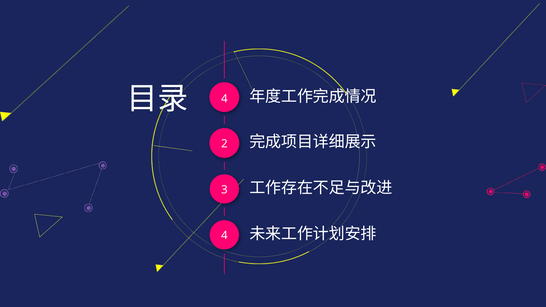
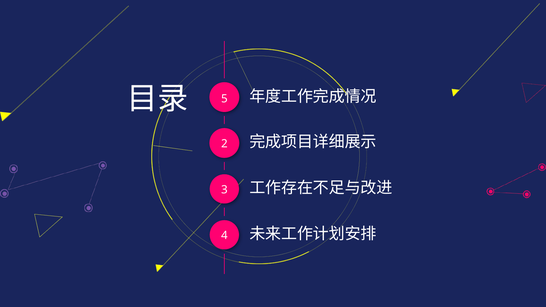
4 at (224, 99): 4 -> 5
